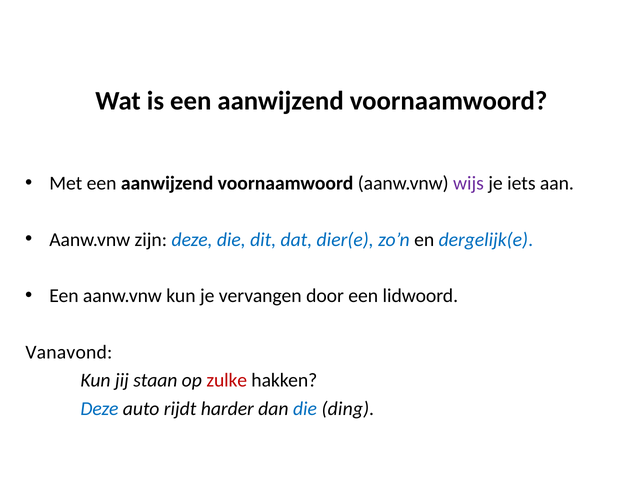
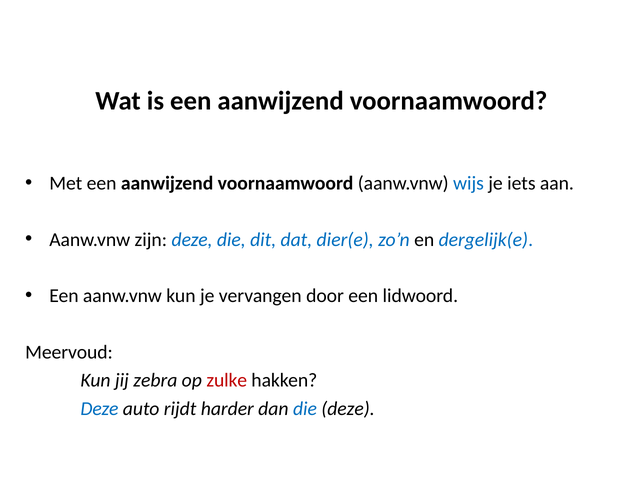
wijs colour: purple -> blue
Vanavond: Vanavond -> Meervoud
staan: staan -> zebra
die ding: ding -> deze
